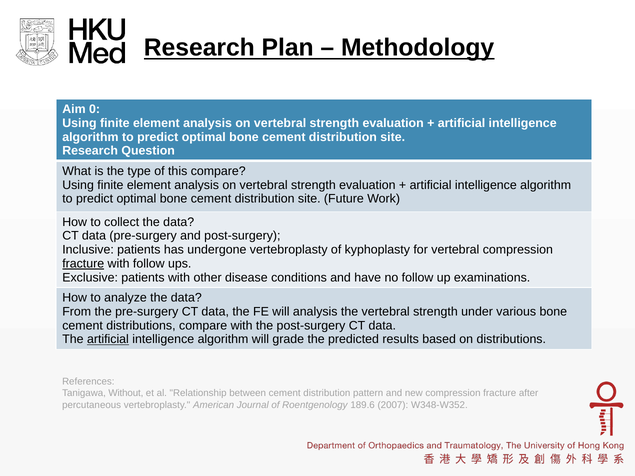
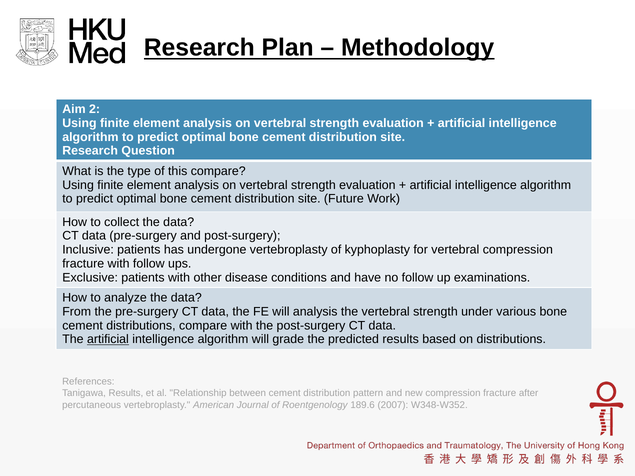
0: 0 -> 2
fracture at (83, 264) underline: present -> none
Tanigawa Without: Without -> Results
